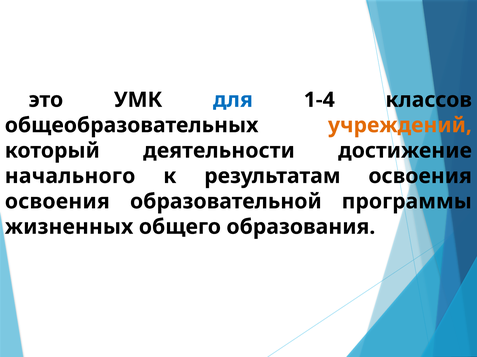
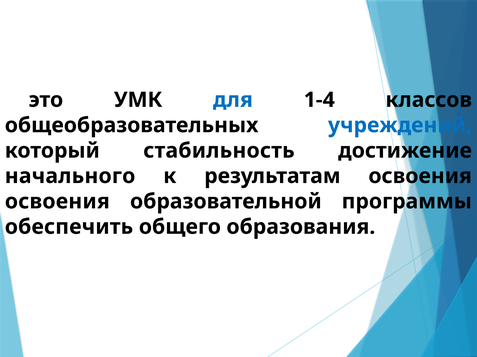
учреждений colour: orange -> blue
деятельности: деятельности -> стабильность
жизненных: жизненных -> обеспечить
